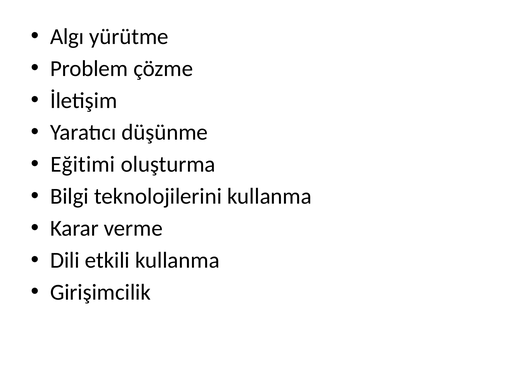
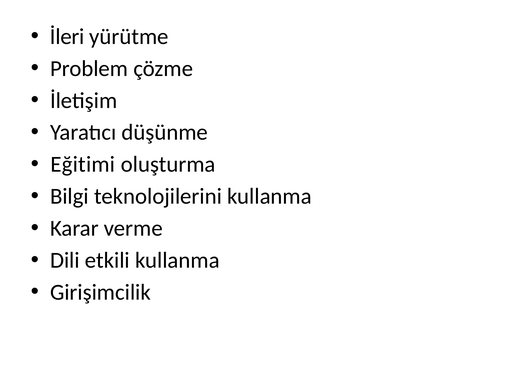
Algı: Algı -> İleri
